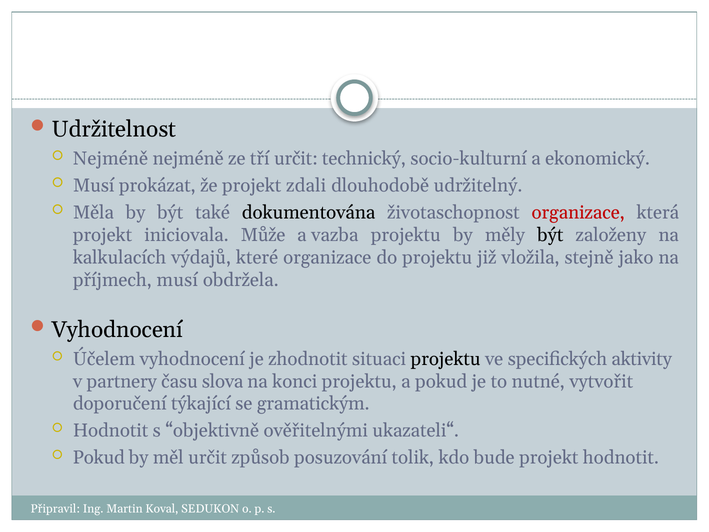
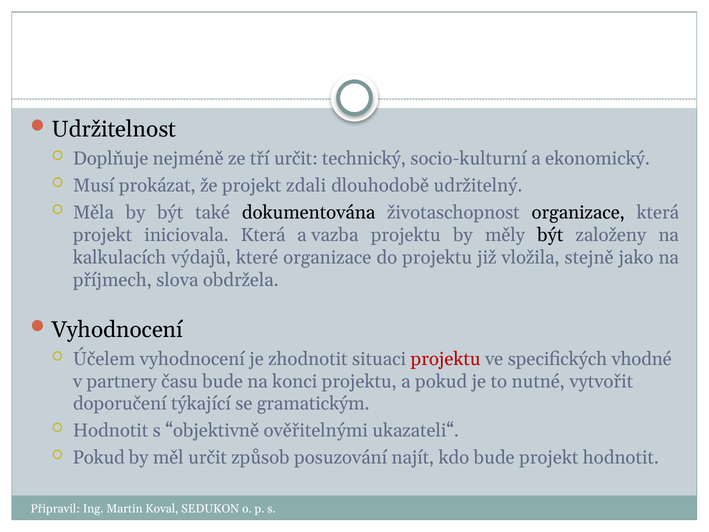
Nejméně at (111, 158): Nejméně -> Doplňuje
organizace at (578, 212) colour: red -> black
iniciovala Může: Může -> Která
příjmech musí: musí -> slova
projektu at (446, 359) colour: black -> red
aktivity: aktivity -> vhodné
času slova: slova -> bude
tolik: tolik -> najít
